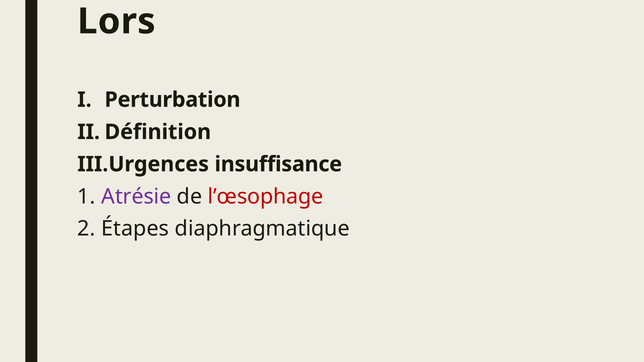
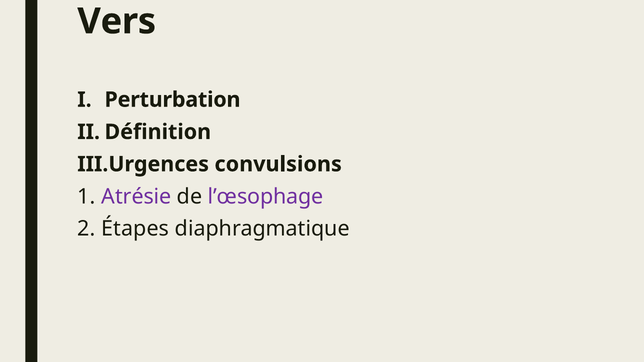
Lors: Lors -> Vers
insuffisance: insuffisance -> convulsions
l’œsophage colour: red -> purple
